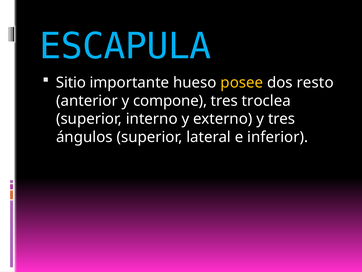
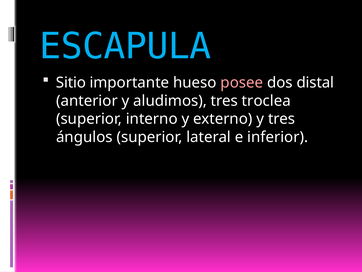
posee colour: yellow -> pink
resto: resto -> distal
compone: compone -> aludimos
